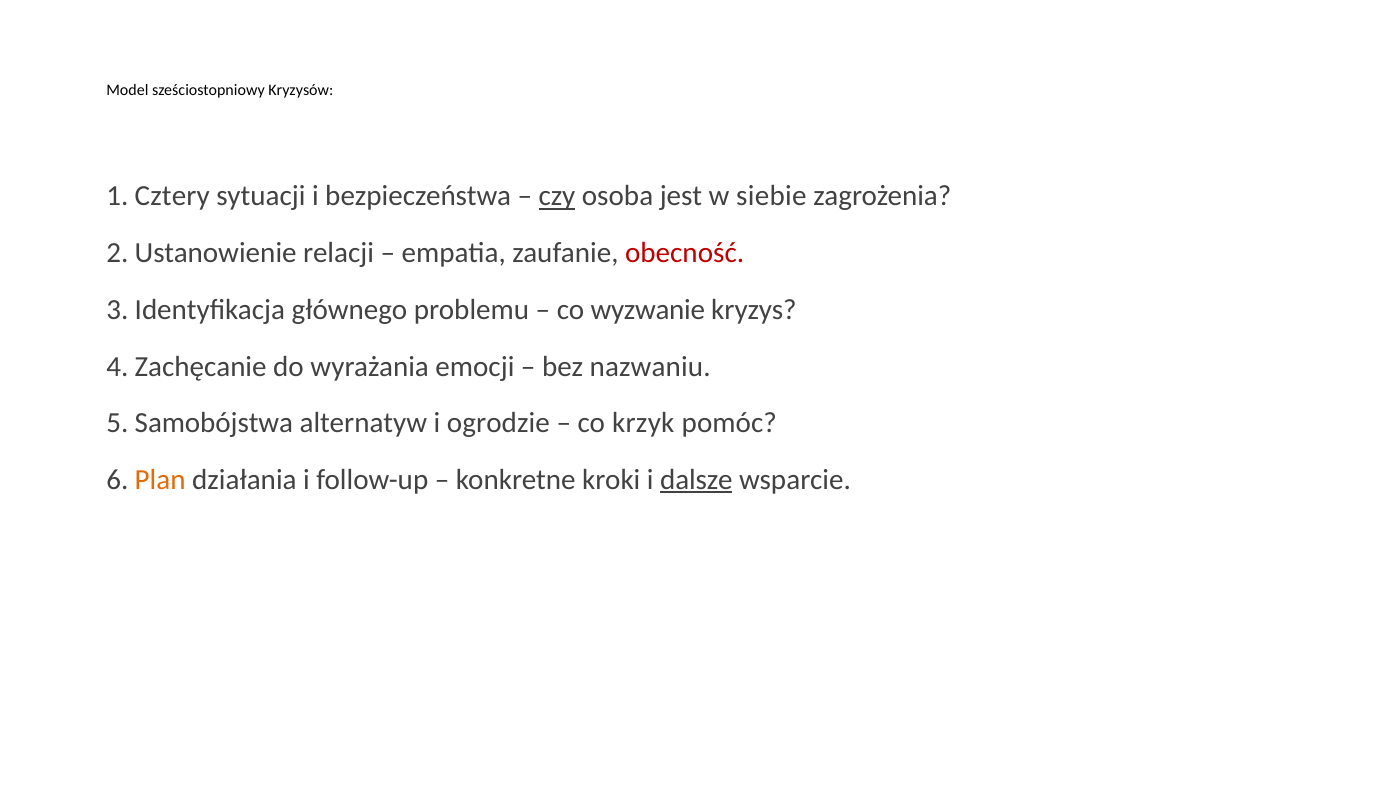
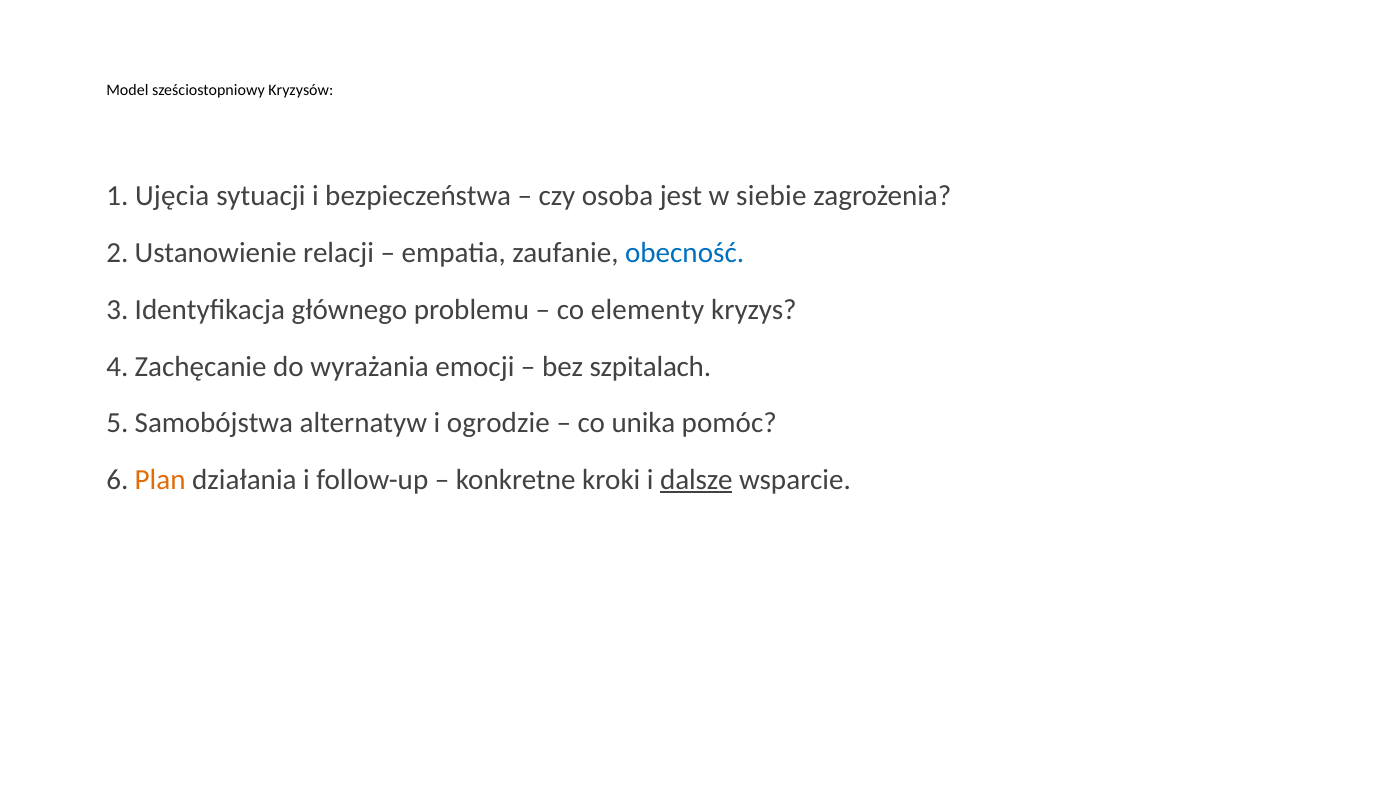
Cztery: Cztery -> Ujęcia
czy underline: present -> none
obecność colour: red -> blue
wyzwanie: wyzwanie -> elementy
nazwaniu: nazwaniu -> szpitalach
krzyk: krzyk -> unika
